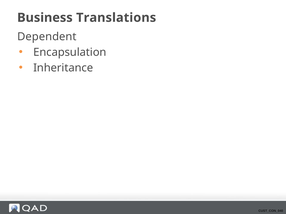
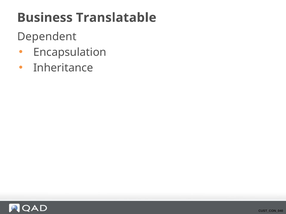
Translations: Translations -> Translatable
